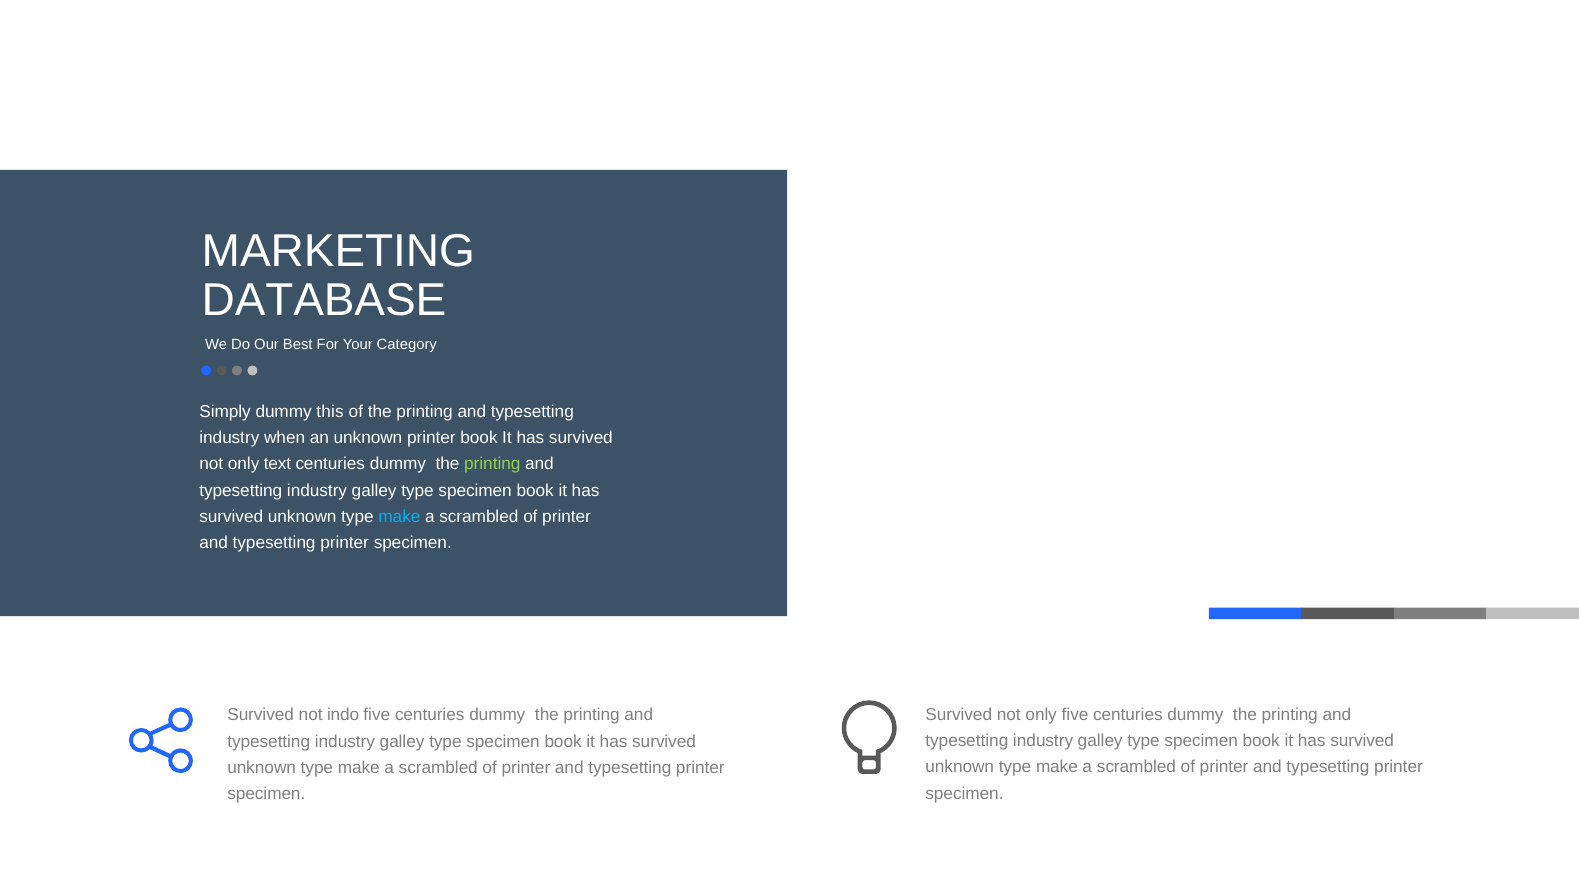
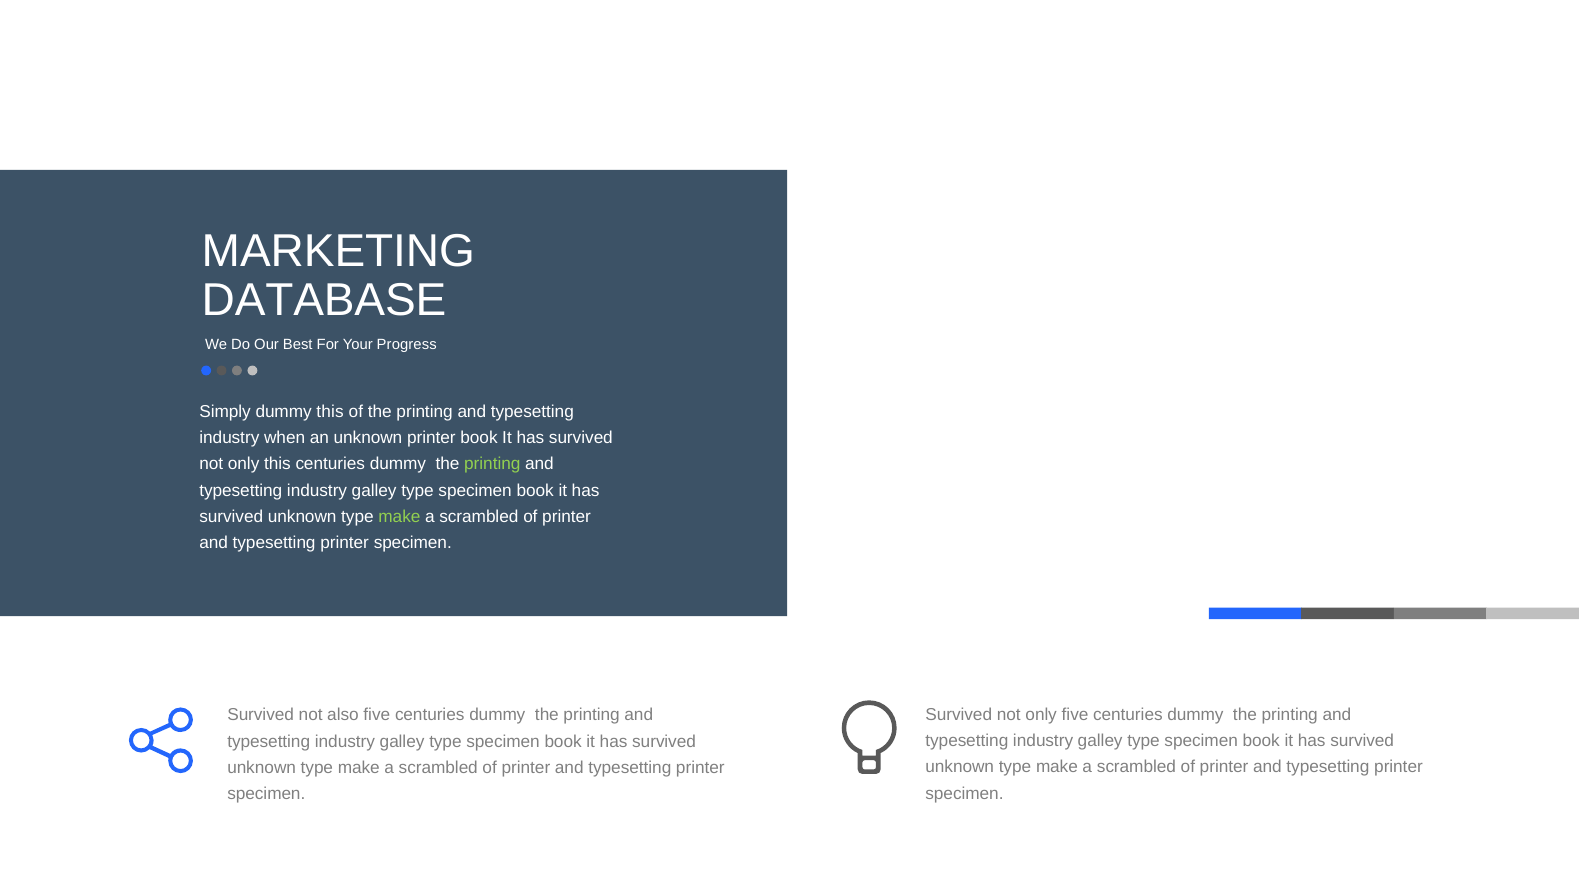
Category: Category -> Progress
only text: text -> this
make at (399, 517) colour: light blue -> light green
indo: indo -> also
